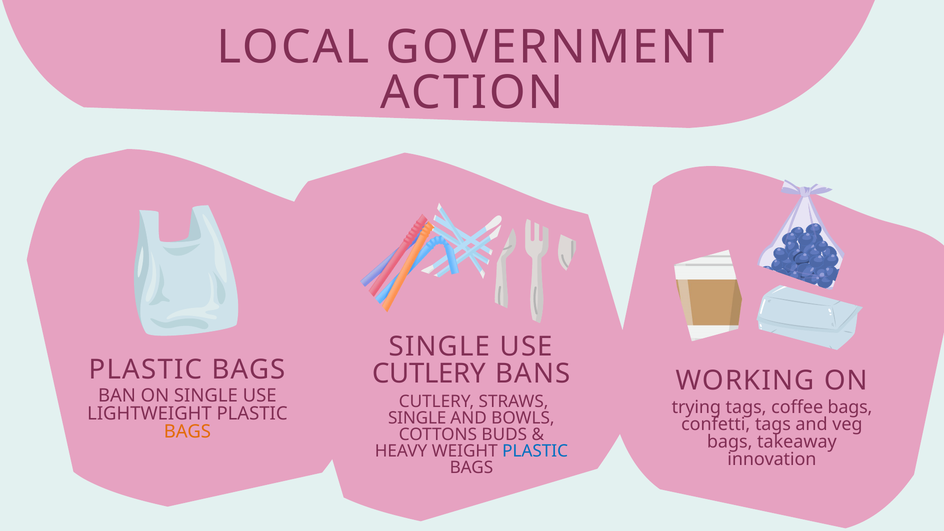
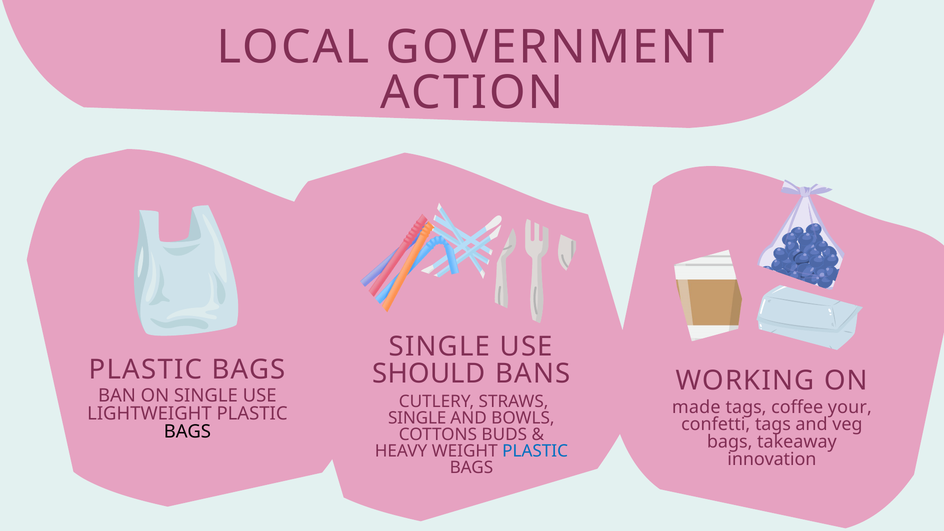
CUTLERY at (429, 374): CUTLERY -> SHOULD
trying: trying -> made
coffee bags: bags -> your
BAGS at (187, 432) colour: orange -> black
